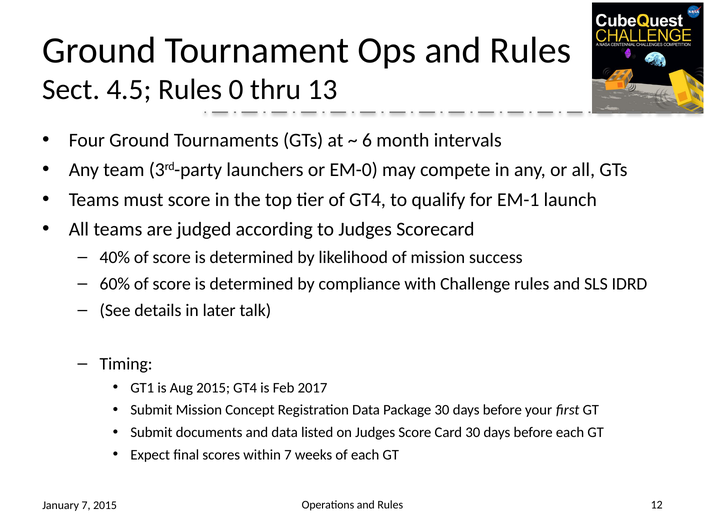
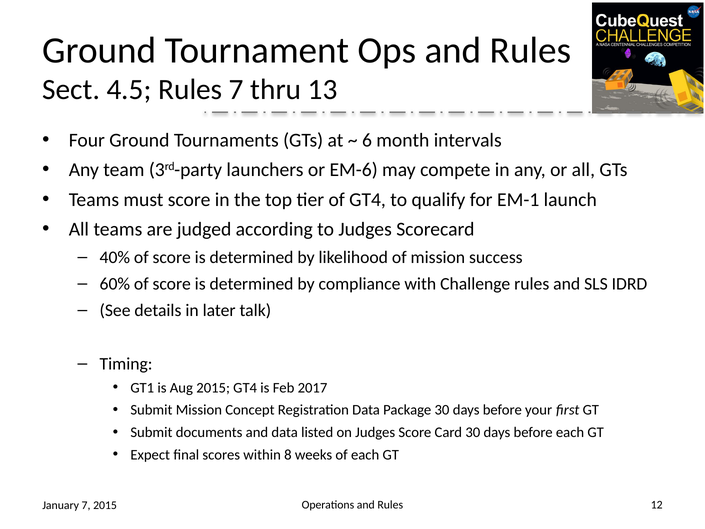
Rules 0: 0 -> 7
EM-0: EM-0 -> EM-6
within 7: 7 -> 8
